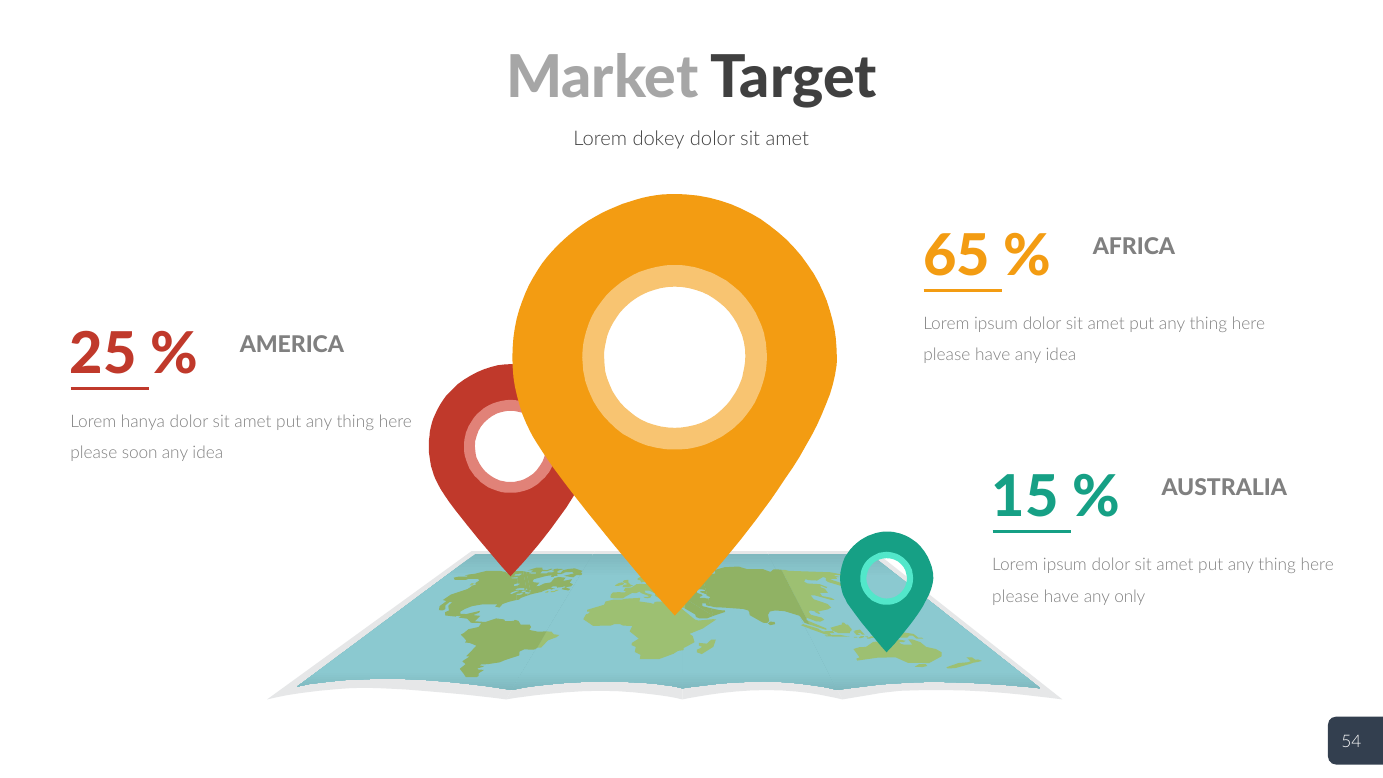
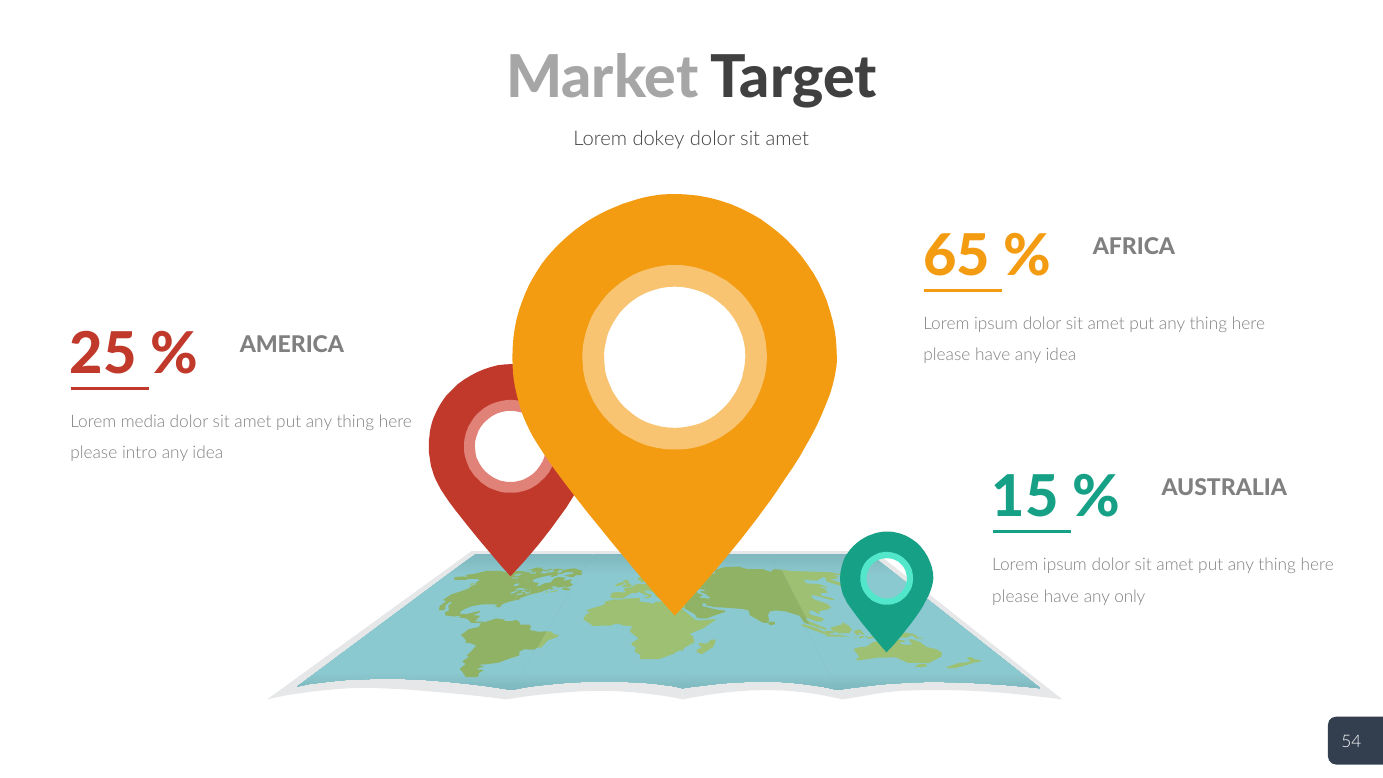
hanya: hanya -> media
soon: soon -> intro
